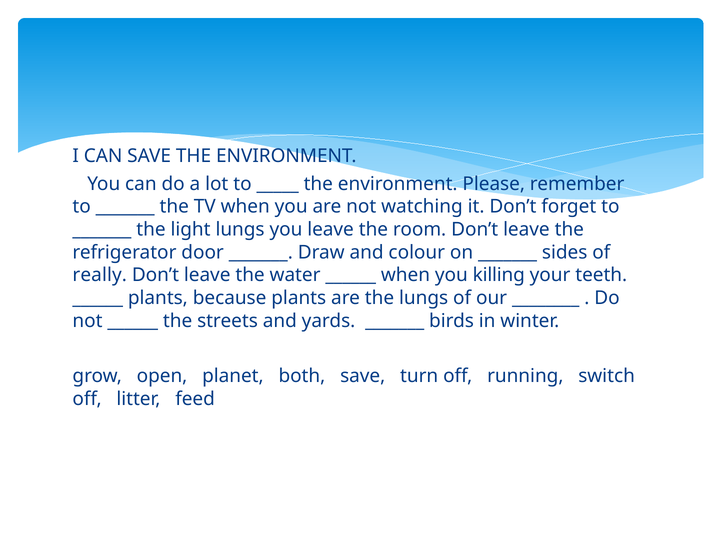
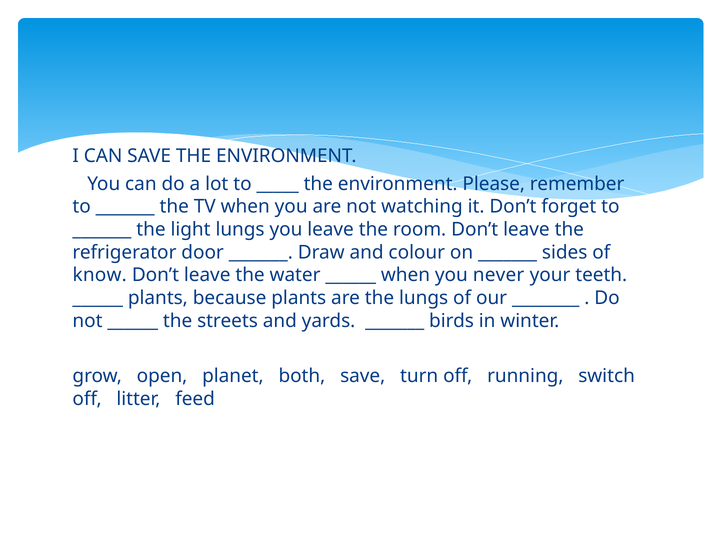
really: really -> know
killing: killing -> never
